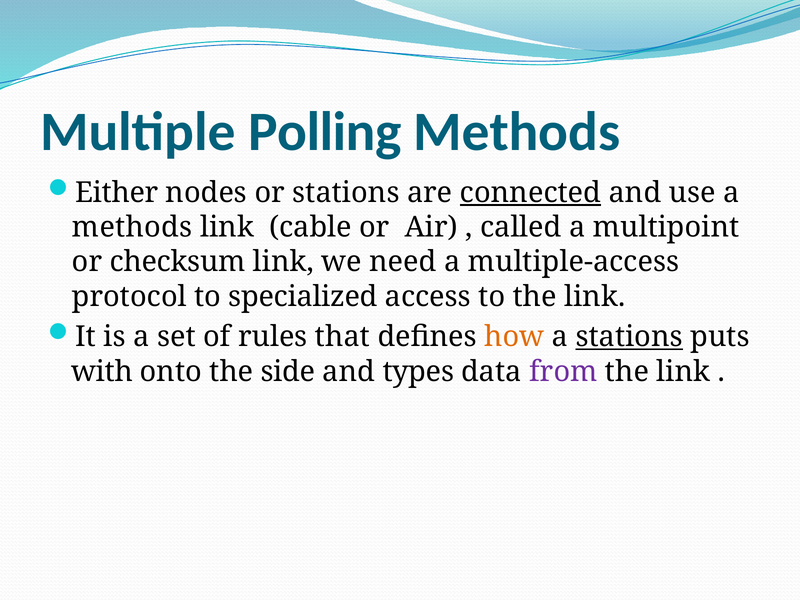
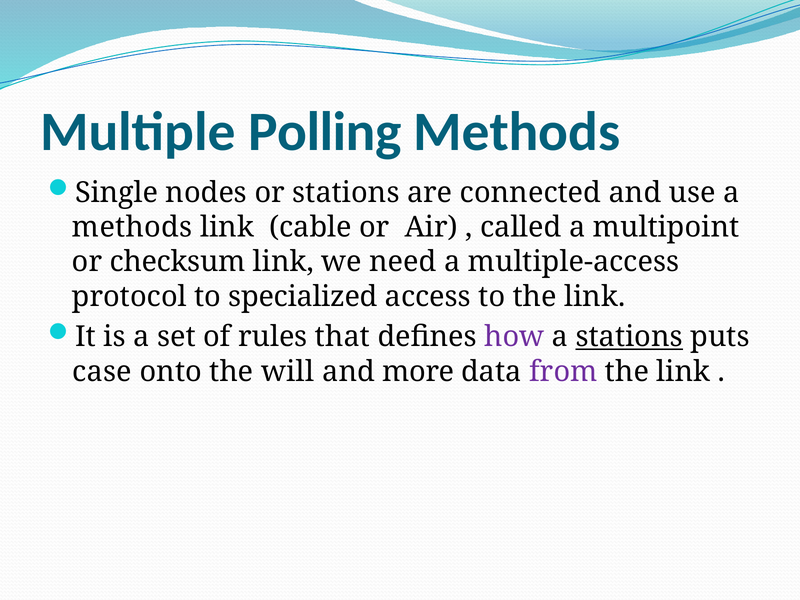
Either: Either -> Single
connected underline: present -> none
how colour: orange -> purple
with: with -> case
side: side -> will
types: types -> more
